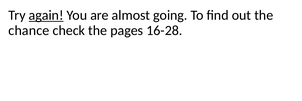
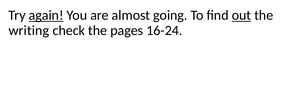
out underline: none -> present
chance: chance -> writing
16-28: 16-28 -> 16-24
